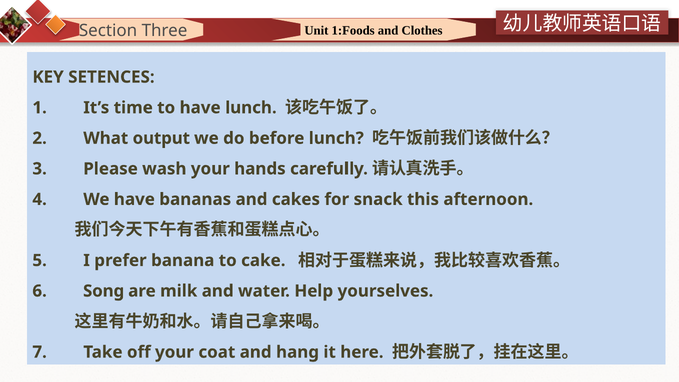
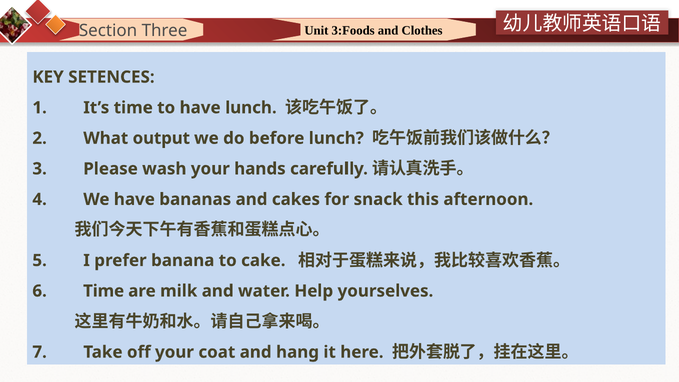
1:Foods: 1:Foods -> 3:Foods
6 Song: Song -> Time
